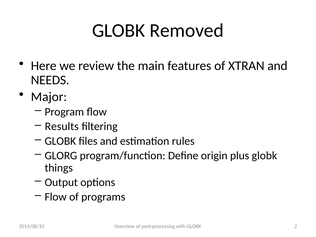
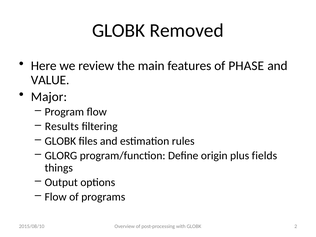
XTRAN: XTRAN -> PHASE
NEEDS: NEEDS -> VALUE
plus globk: globk -> fields
